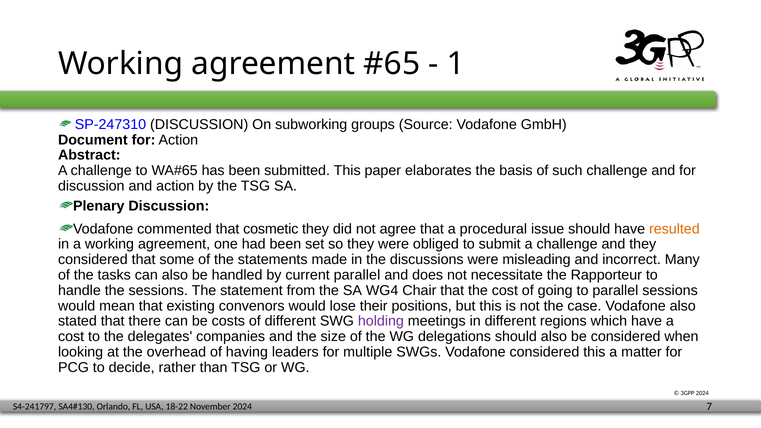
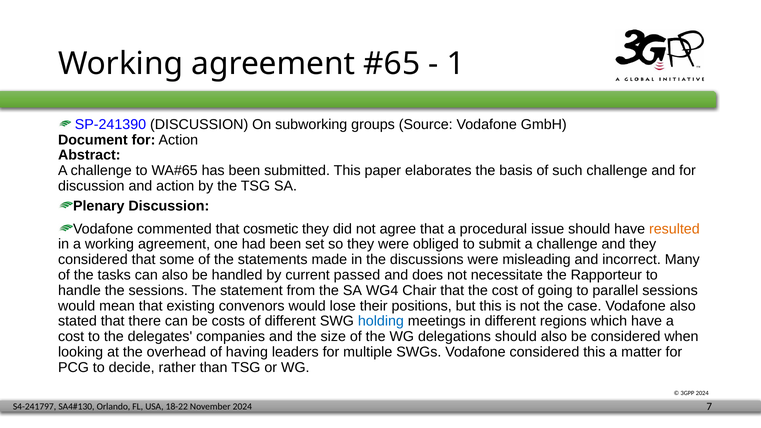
SP-247310: SP-247310 -> SP-241390
current parallel: parallel -> passed
holding colour: purple -> blue
